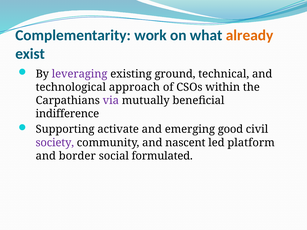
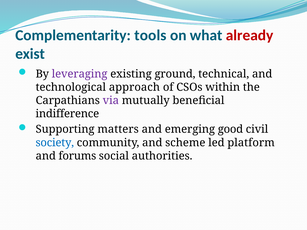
work: work -> tools
already colour: orange -> red
activate: activate -> matters
society colour: purple -> blue
nascent: nascent -> scheme
border: border -> forums
formulated: formulated -> authorities
